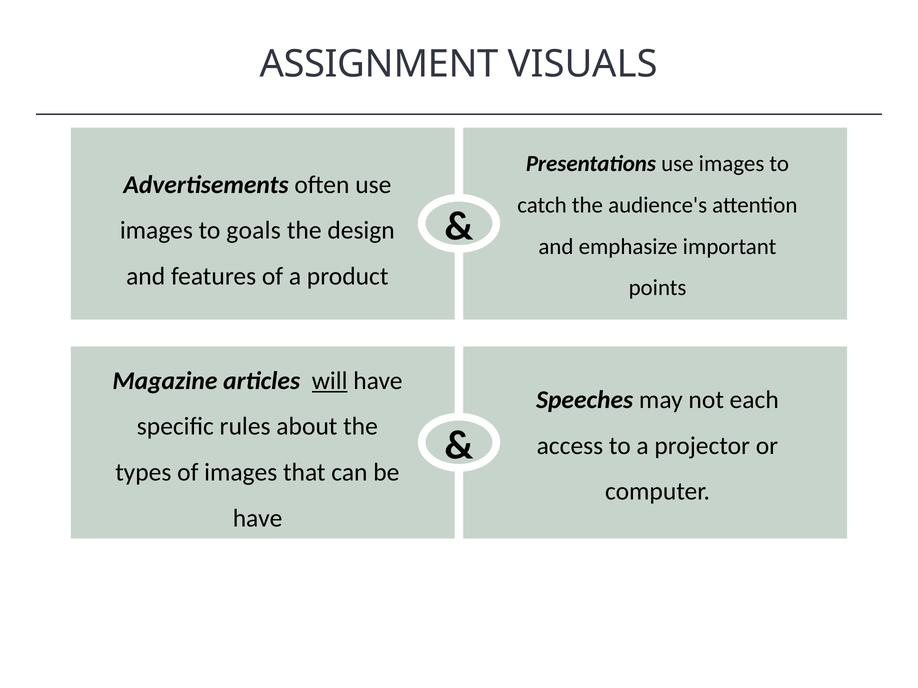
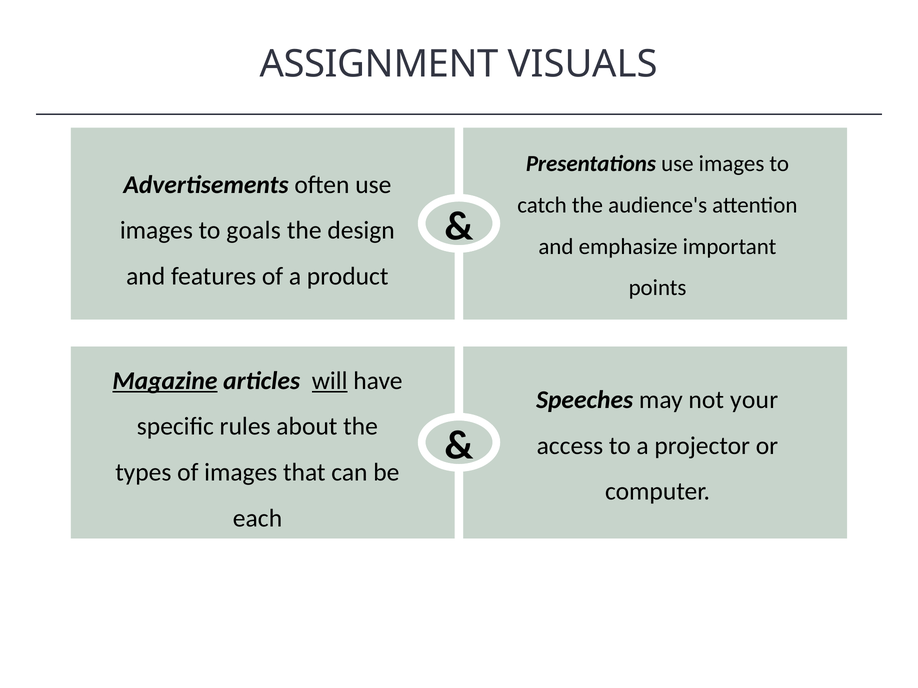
Magazine underline: none -> present
each: each -> your
have at (258, 519): have -> each
